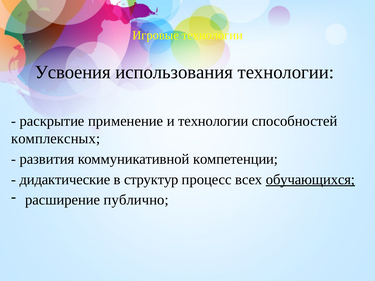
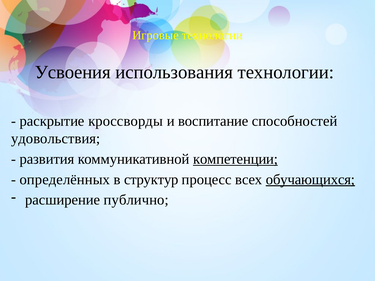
применение: применение -> кроссворды
и технологии: технологии -> воспитание
комплексных: комплексных -> удовольствия
компетенции underline: none -> present
дидактические: дидактические -> определённых
